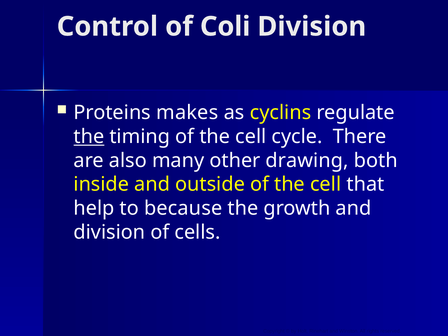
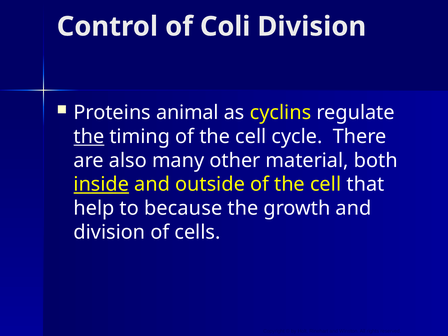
makes: makes -> animal
drawing: drawing -> material
inside underline: none -> present
